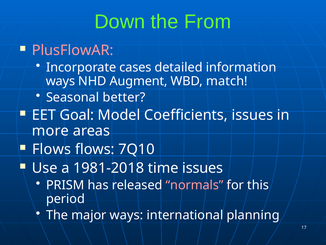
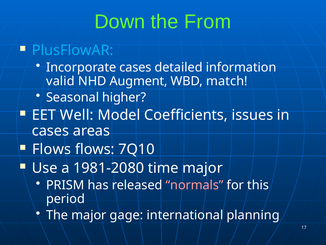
PlusFlowAR colour: pink -> light blue
ways at (61, 81): ways -> valid
better: better -> higher
Goal: Goal -> Well
more at (50, 131): more -> cases
1981-2018: 1981-2018 -> 1981-2080
time issues: issues -> major
major ways: ways -> gage
